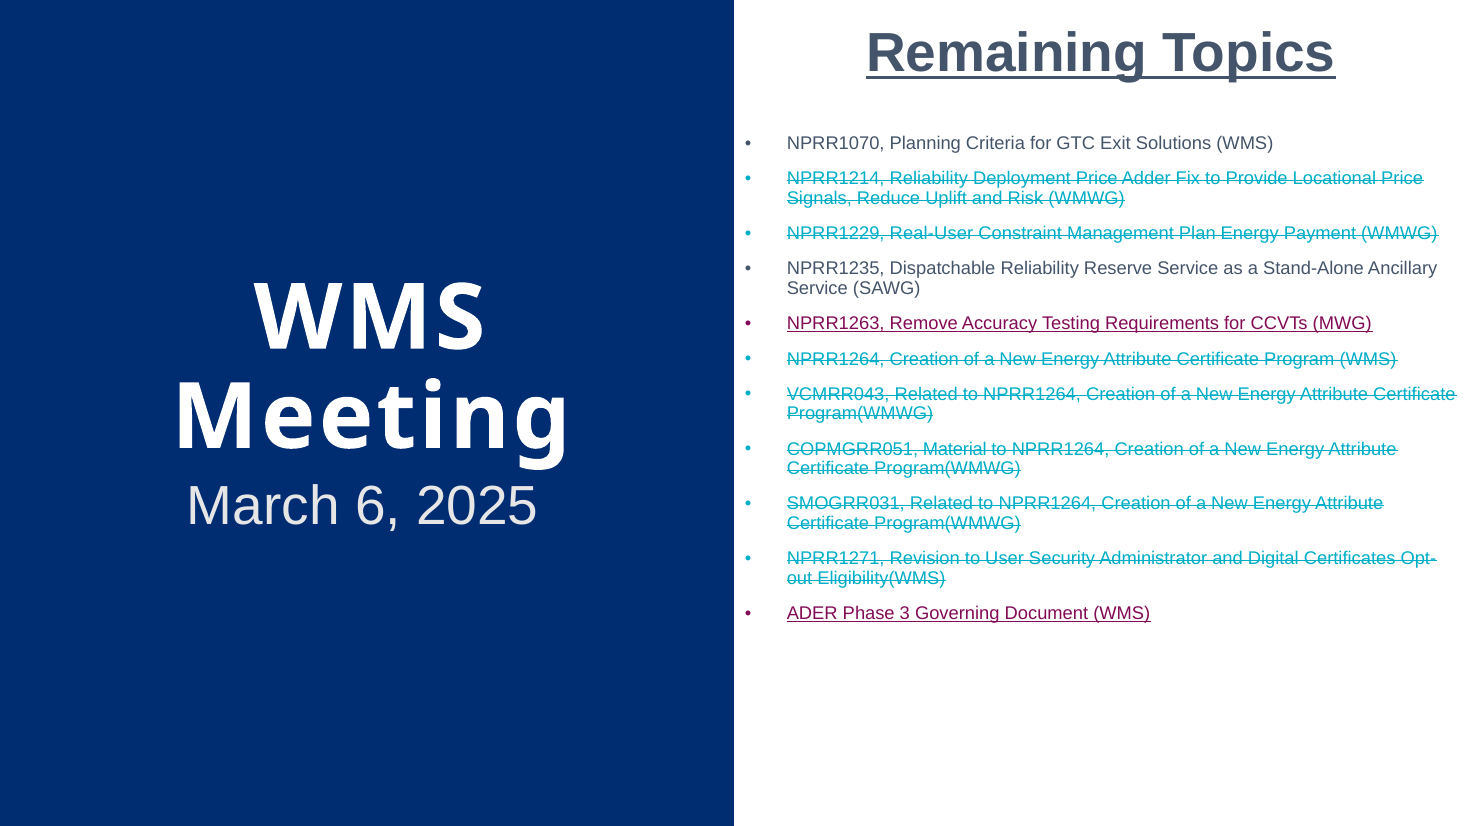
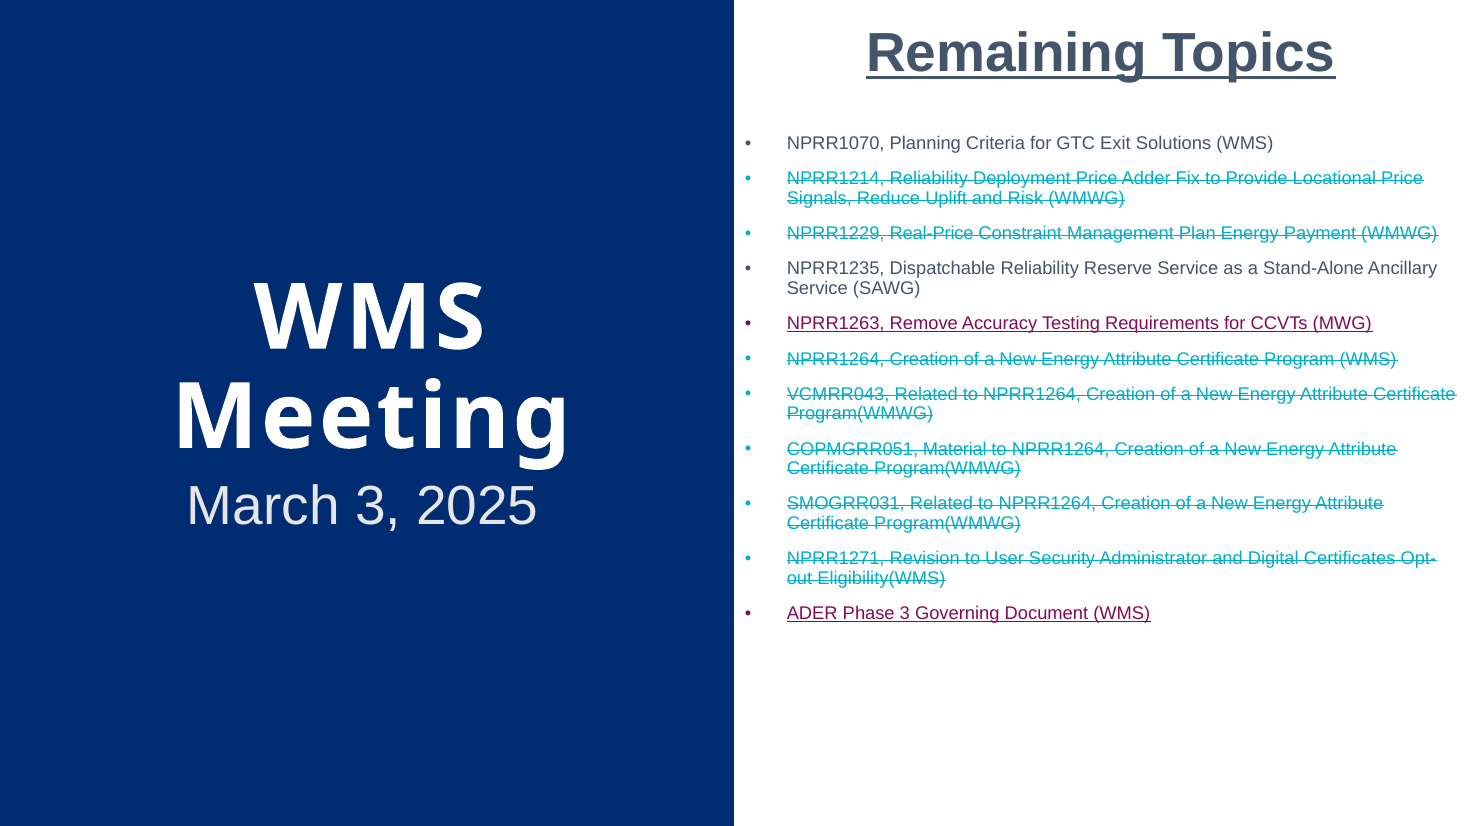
Real-User: Real-User -> Real-Price
March 6: 6 -> 3
